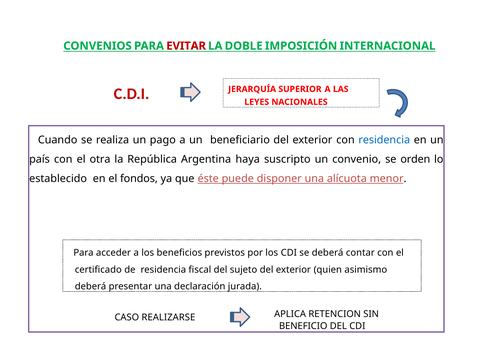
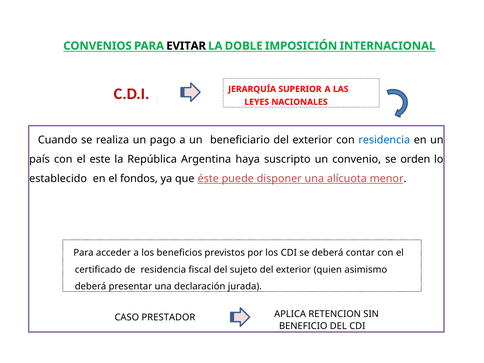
EVITAR colour: red -> black
otra: otra -> este
REALIZARSE: REALIZARSE -> PRESTADOR
